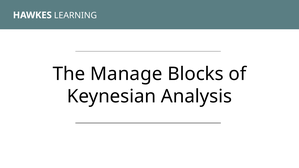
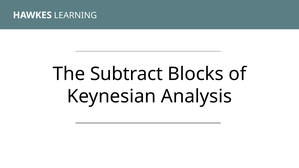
Manage: Manage -> Subtract
